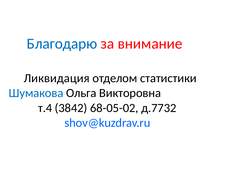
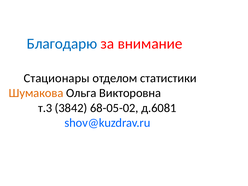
Ликвидация: Ликвидация -> Стационары
Шумакова colour: blue -> orange
т.4: т.4 -> т.3
д.7732: д.7732 -> д.6081
